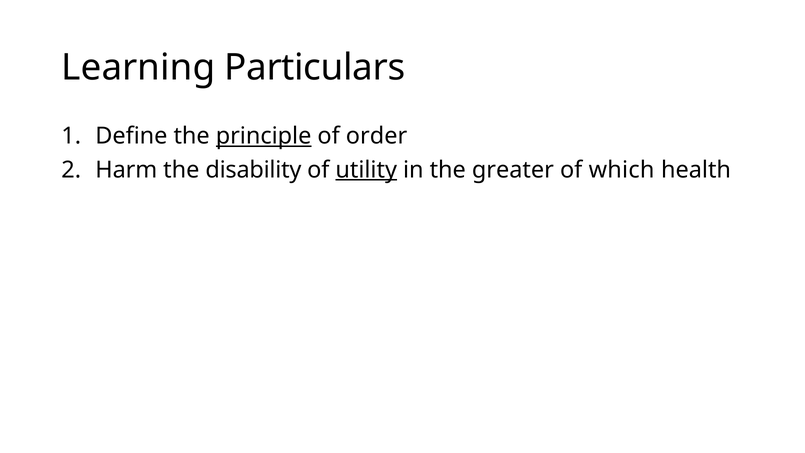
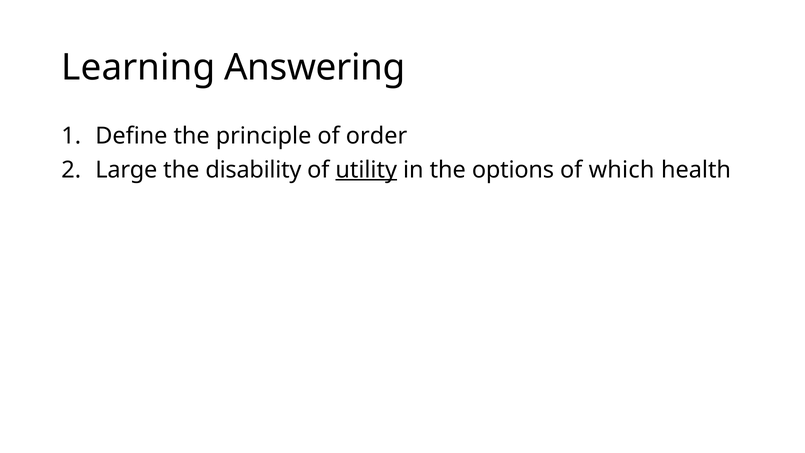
Particulars: Particulars -> Answering
principle underline: present -> none
Harm: Harm -> Large
greater: greater -> options
